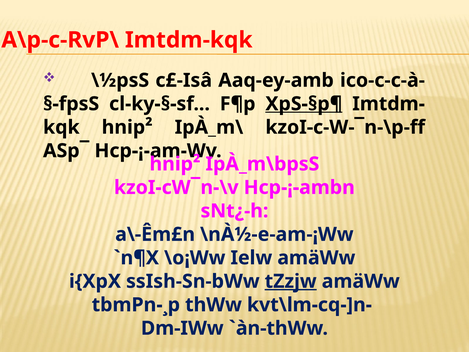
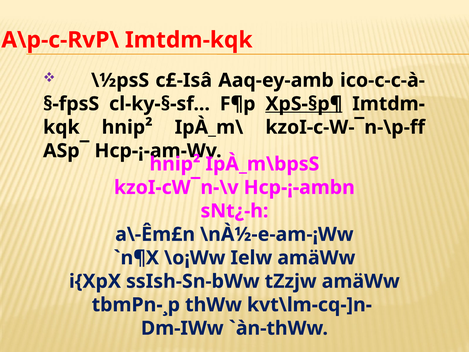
tZzjw underline: present -> none
